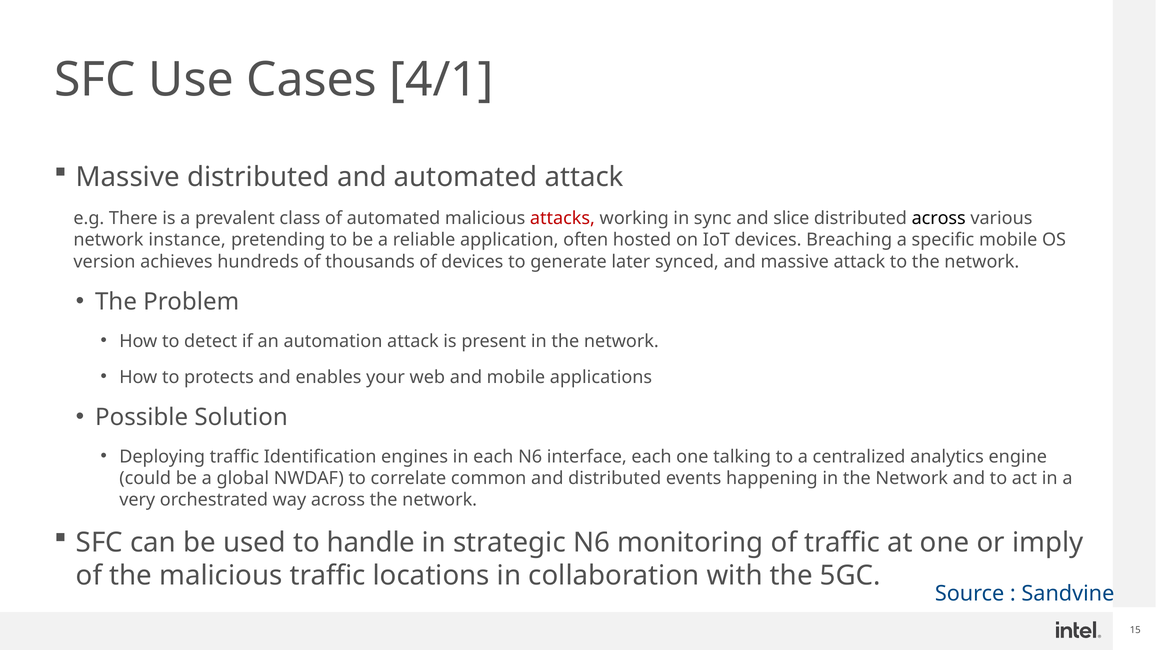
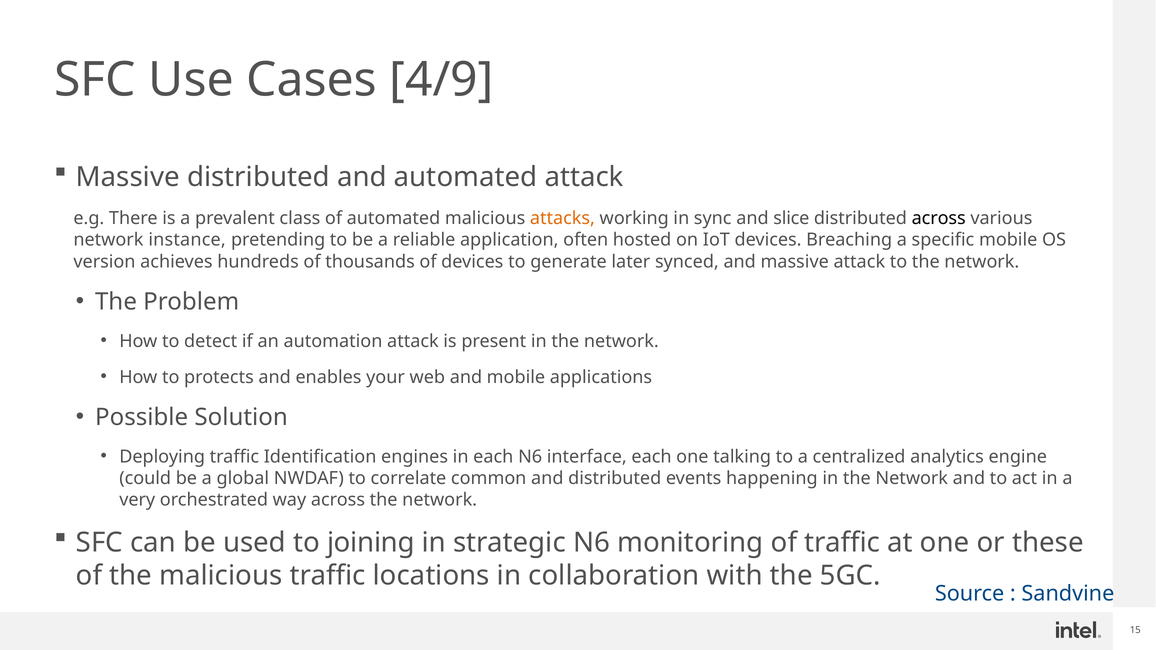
4/1: 4/1 -> 4/9
attacks colour: red -> orange
handle: handle -> joining
imply: imply -> these
